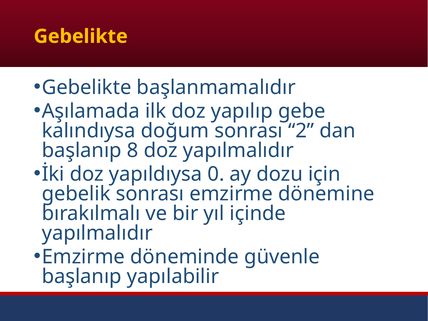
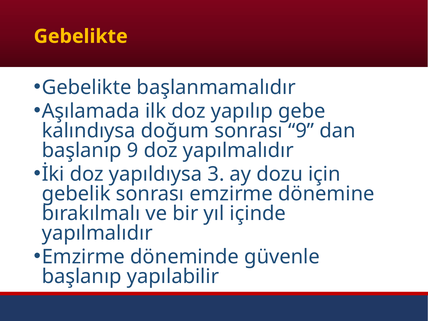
sonrası 2: 2 -> 9
başlanıp 8: 8 -> 9
0: 0 -> 3
